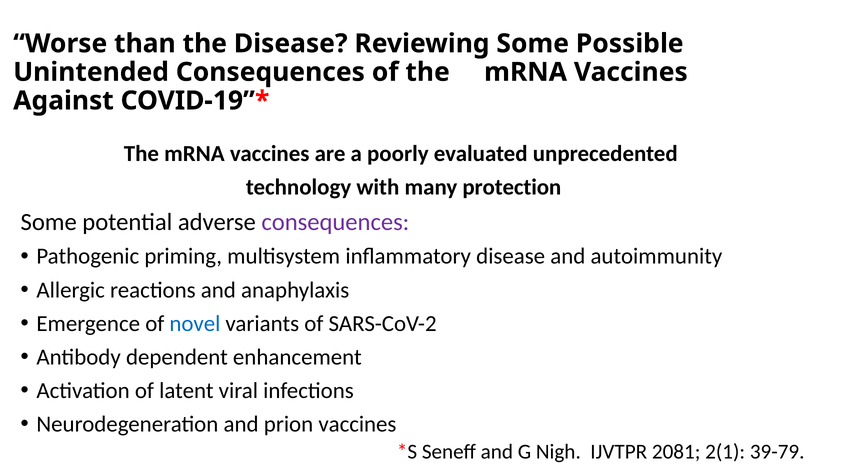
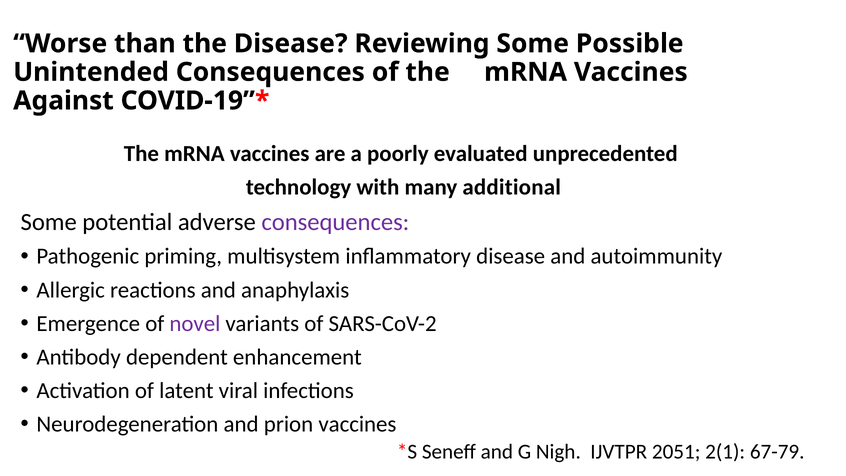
protection: protection -> additional
novel colour: blue -> purple
2081: 2081 -> 2051
39-79: 39-79 -> 67-79
